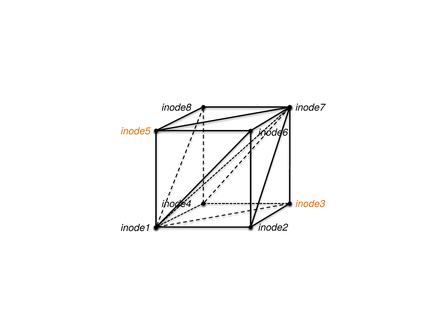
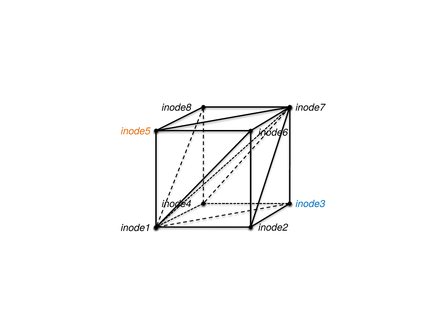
inode3 colour: orange -> blue
